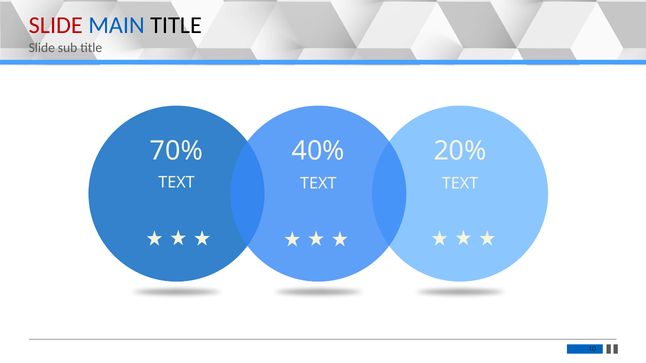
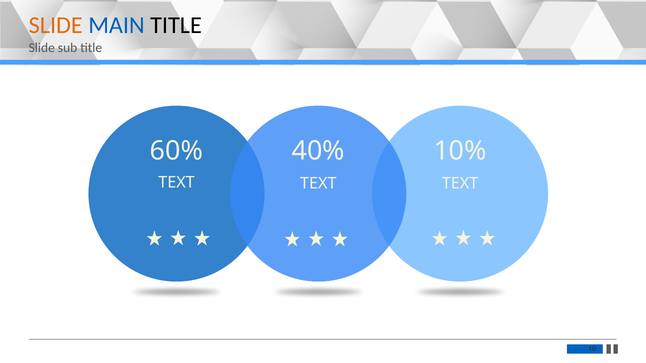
SLIDE at (56, 25) colour: red -> orange
70%: 70% -> 60%
20%: 20% -> 10%
